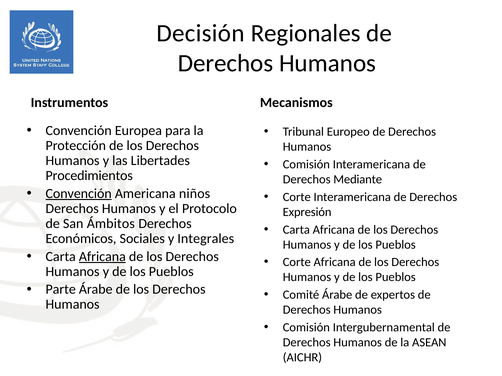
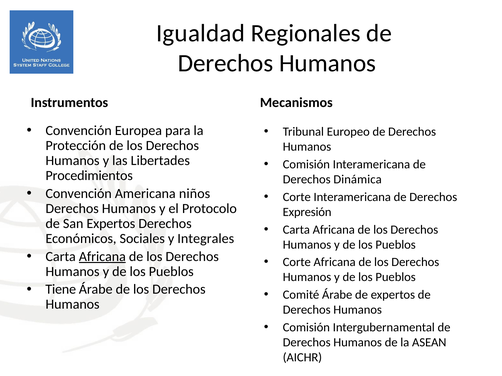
Decisión: Decisión -> Igualdad
Mediante: Mediante -> Dinámica
Convención at (79, 194) underline: present -> none
San Ámbitos: Ámbitos -> Expertos
Parte: Parte -> Tiene
